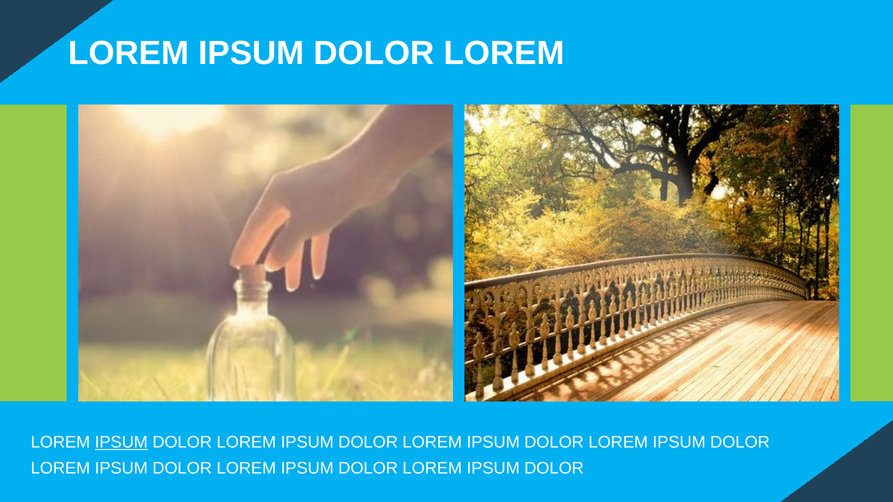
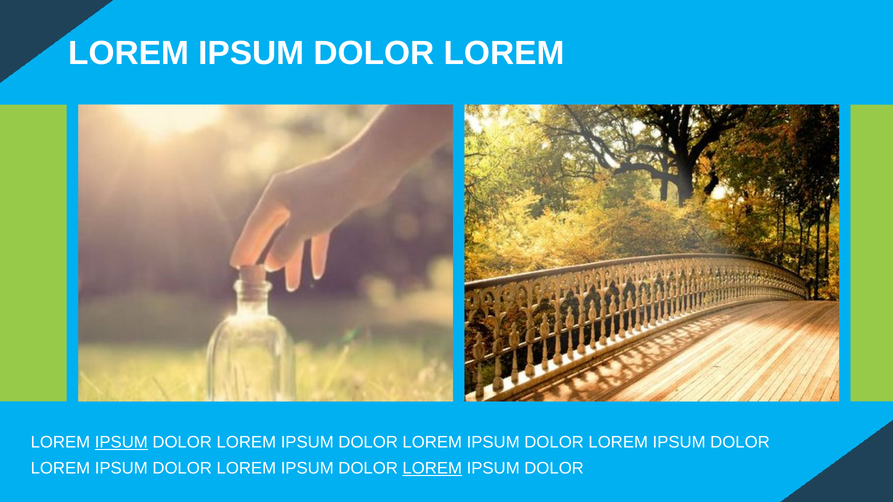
LOREM at (432, 469) underline: none -> present
